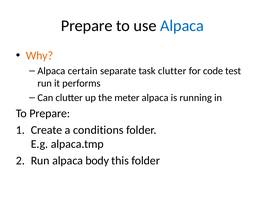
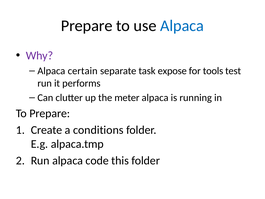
Why colour: orange -> purple
task clutter: clutter -> expose
code: code -> tools
body: body -> code
